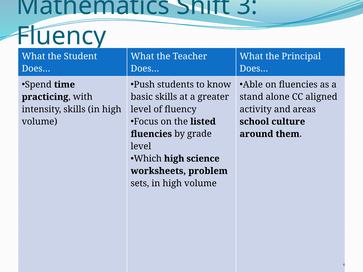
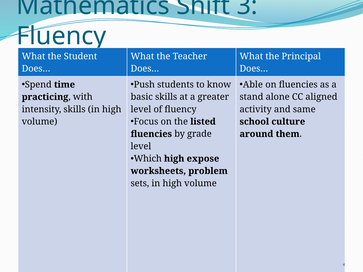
areas: areas -> same
science: science -> expose
